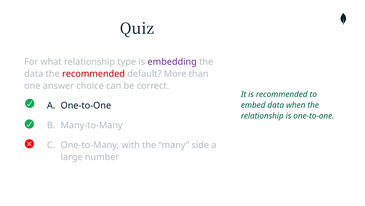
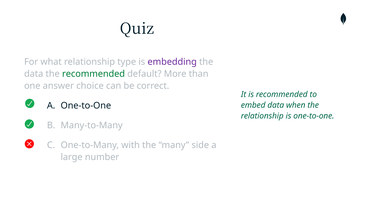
recommended at (94, 74) colour: red -> green
